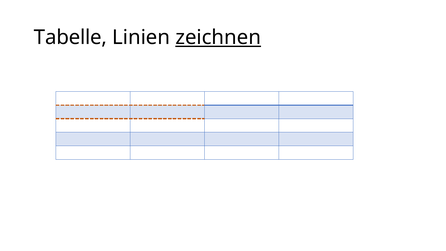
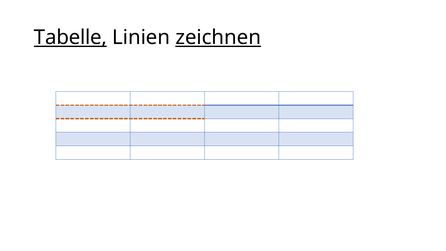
Tabelle underline: none -> present
